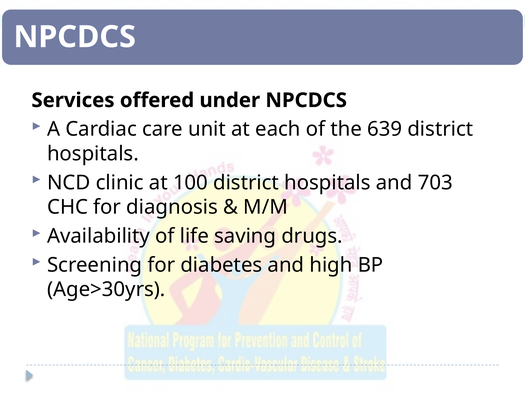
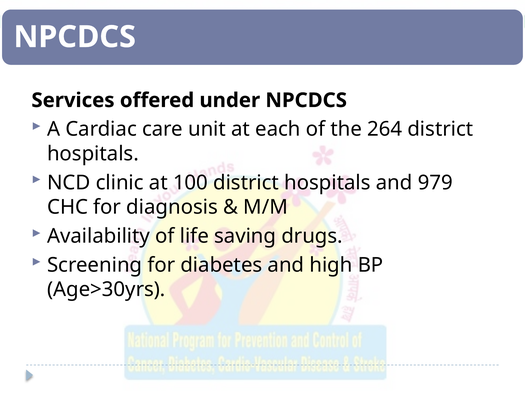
639: 639 -> 264
703: 703 -> 979
